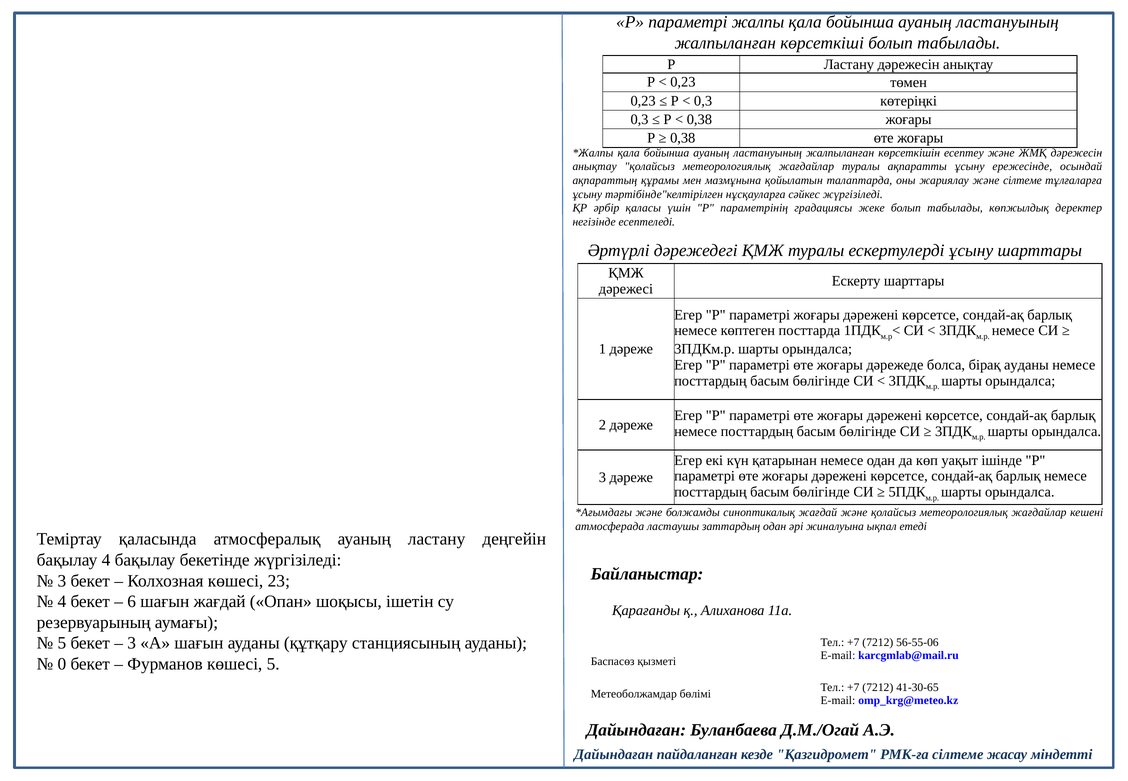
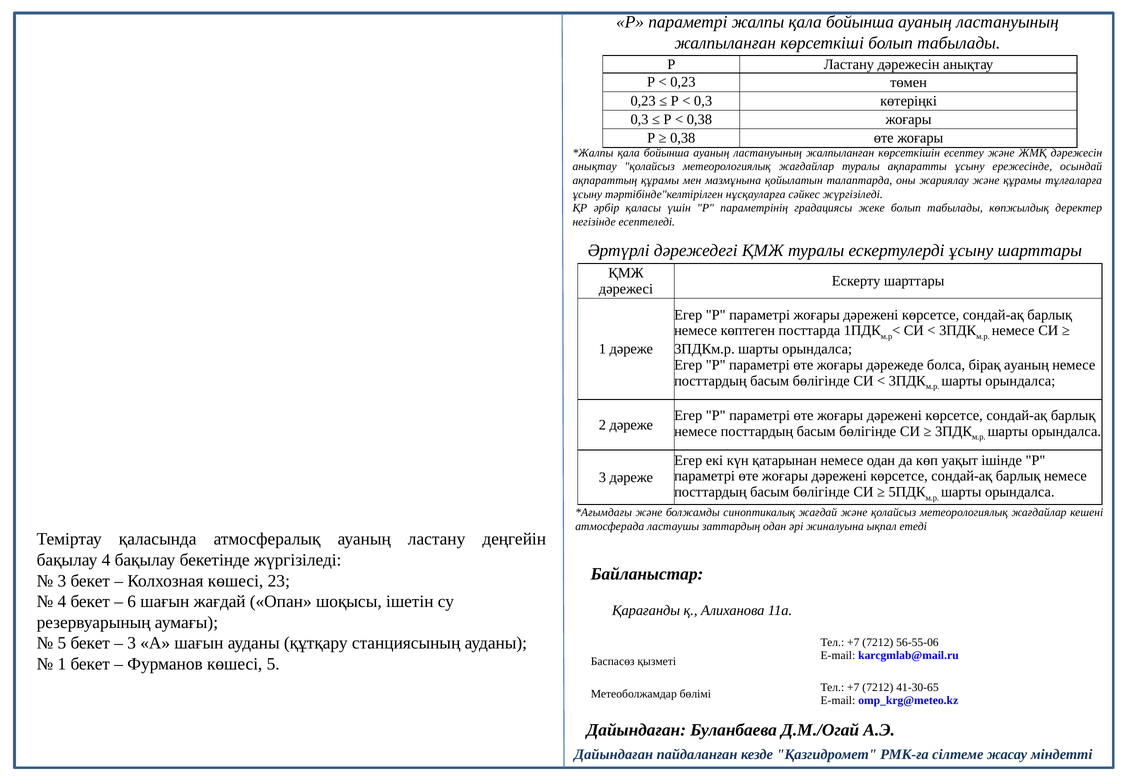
және сілтеме: сілтеме -> құрамы
бірақ ауданы: ауданы -> ауаның
0 at (62, 664): 0 -> 1
